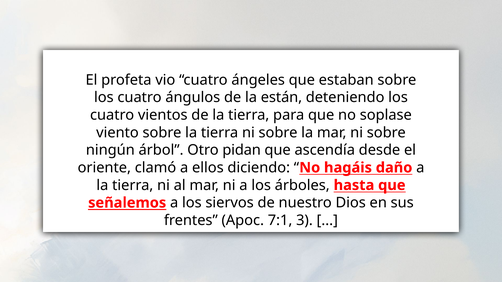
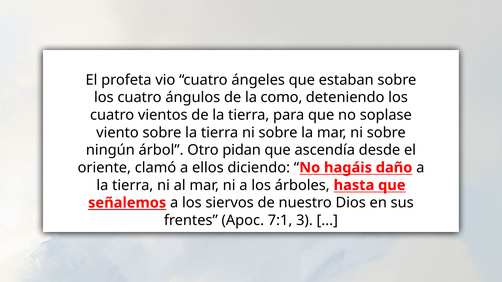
están: están -> como
